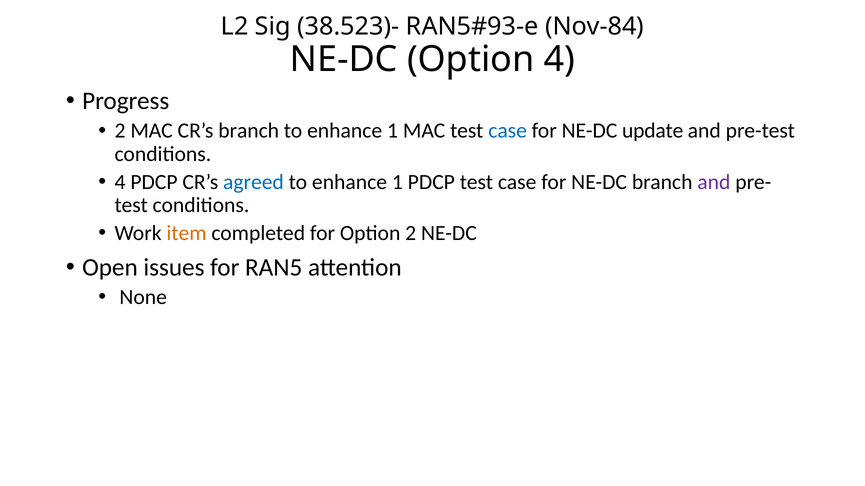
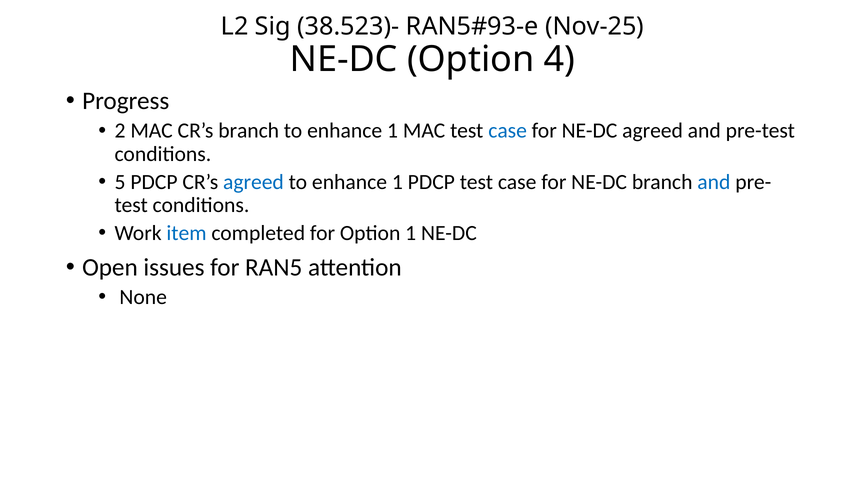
Nov-84: Nov-84 -> Nov-25
NE-DC update: update -> agreed
4 at (120, 182): 4 -> 5
and at (714, 182) colour: purple -> blue
item colour: orange -> blue
Option 2: 2 -> 1
